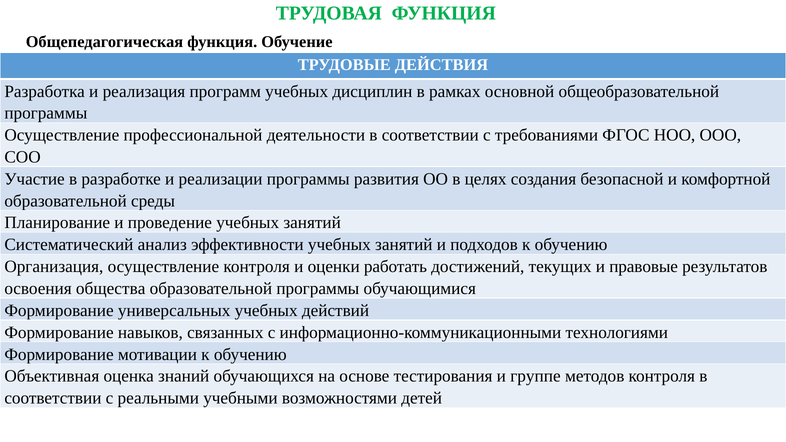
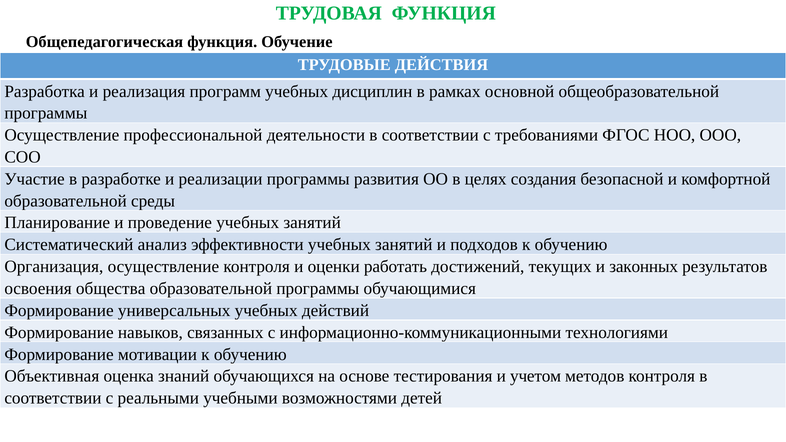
правовые: правовые -> законных
группе: группе -> учетом
